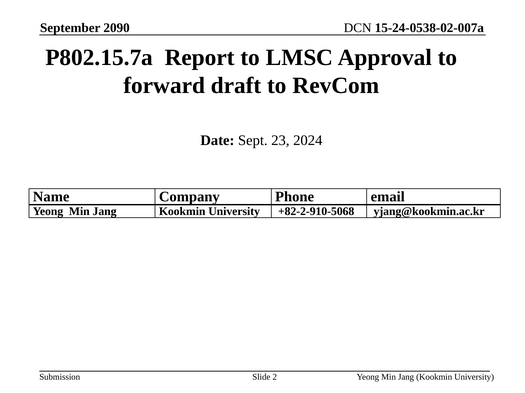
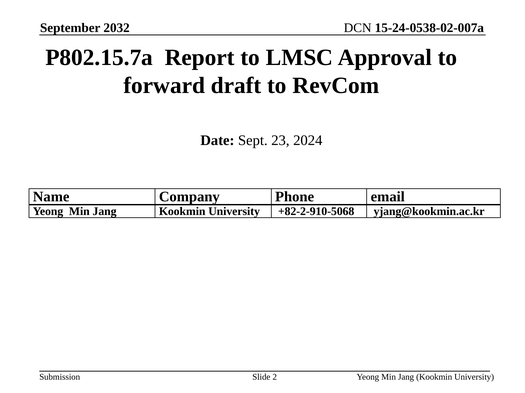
2090: 2090 -> 2032
